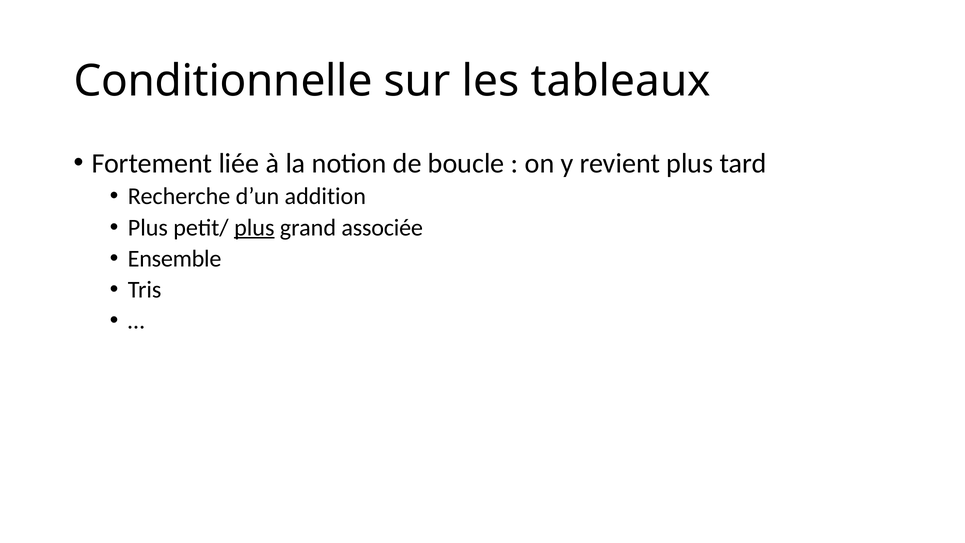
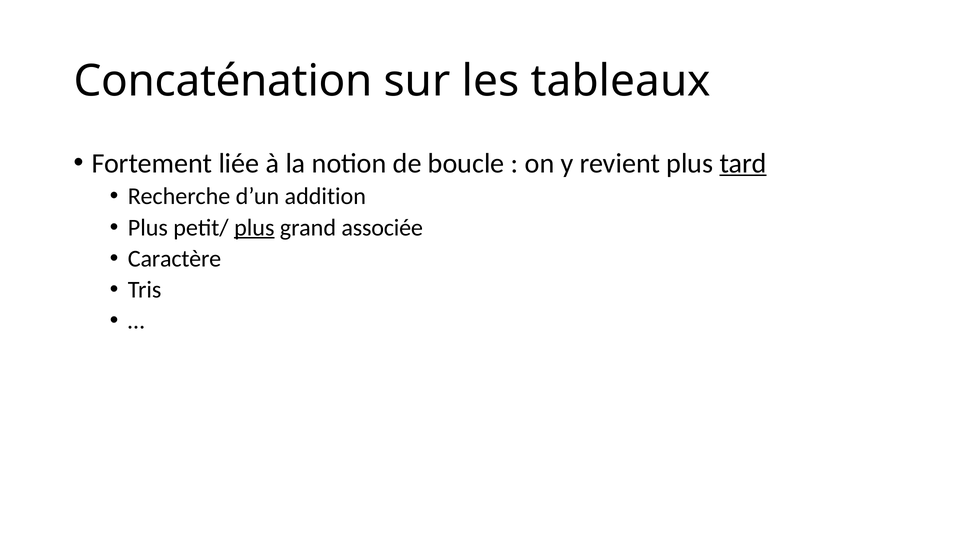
Conditionnelle: Conditionnelle -> Concaténation
tard underline: none -> present
Ensemble: Ensemble -> Caractère
